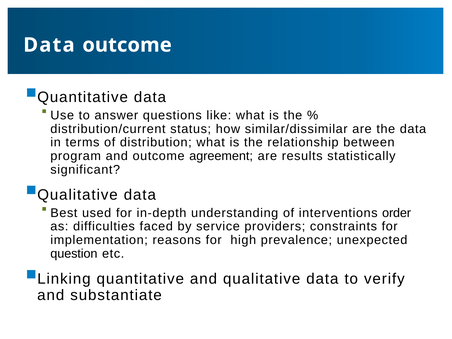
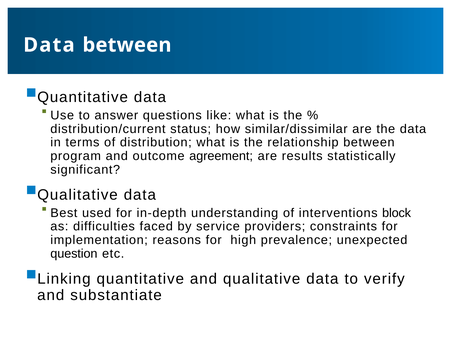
Data outcome: outcome -> between
order: order -> block
